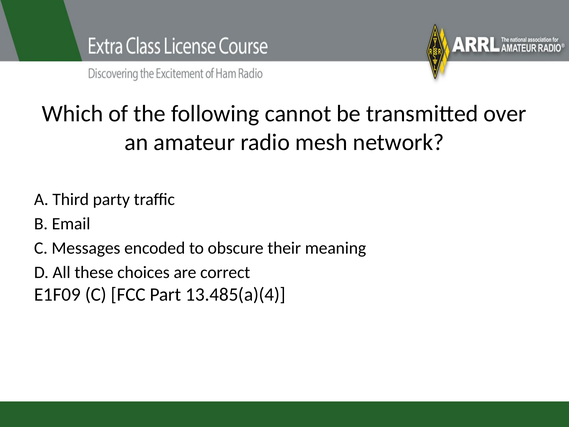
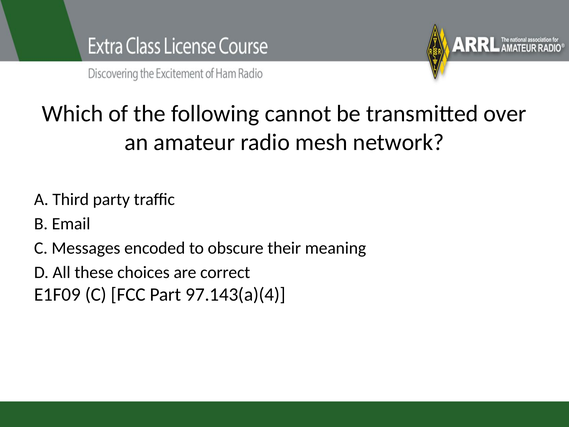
13.485(a)(4: 13.485(a)(4 -> 97.143(a)(4
